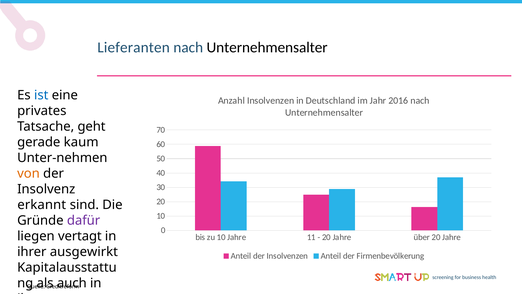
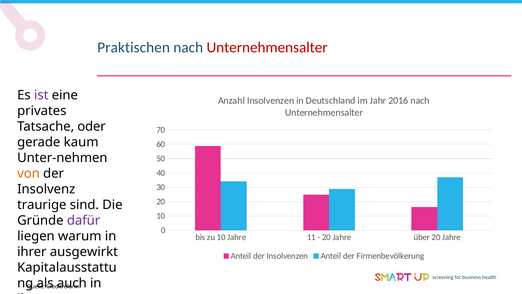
Lieferanten: Lieferanten -> Praktischen
Unternehmensalter at (267, 47) colour: black -> red
ist colour: blue -> purple
geht: geht -> oder
erkannt: erkannt -> traurige
vertagt: vertagt -> warum
